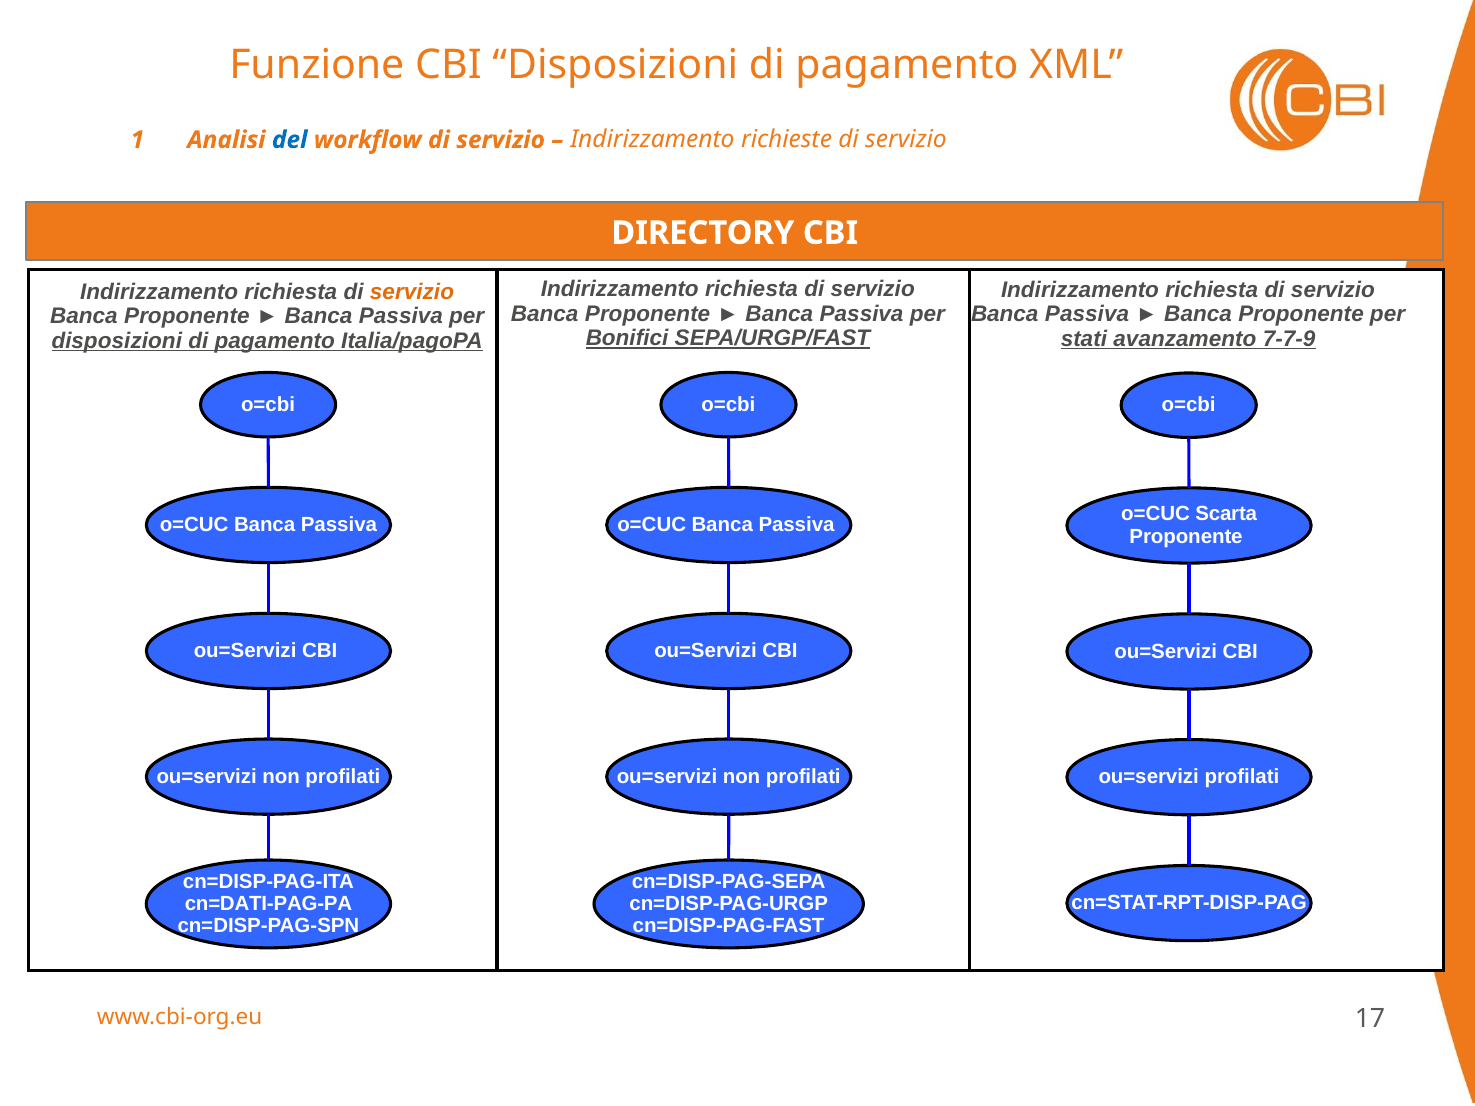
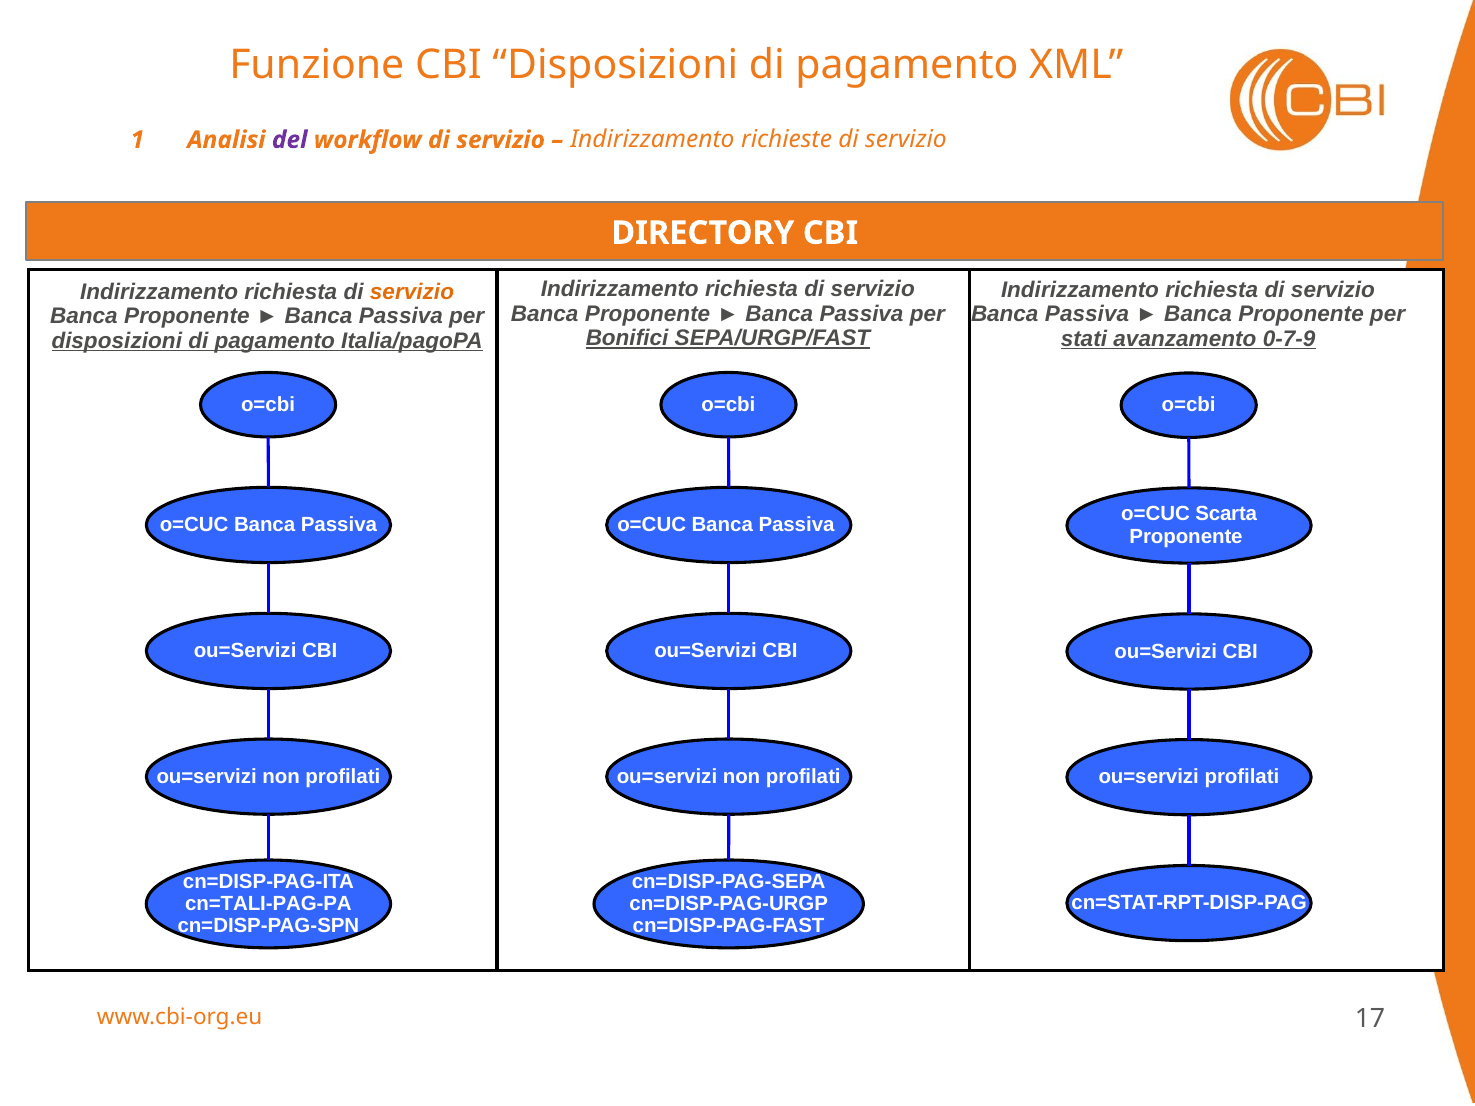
del colour: blue -> purple
7-7-9: 7-7-9 -> 0-7-9
cn=DATI-PAG-PA: cn=DATI-PAG-PA -> cn=TALI-PAG-PA
